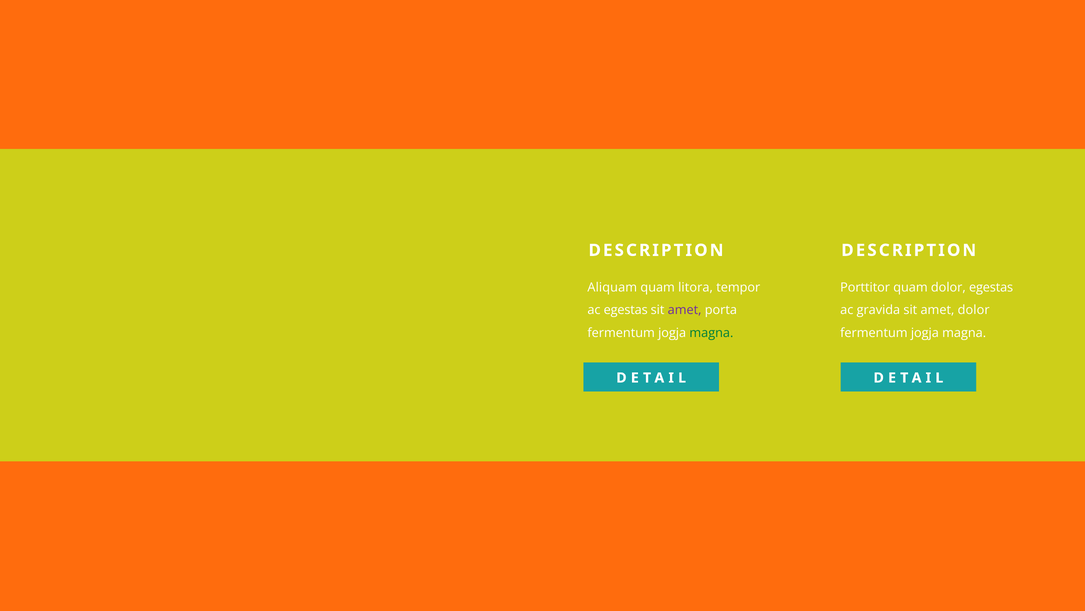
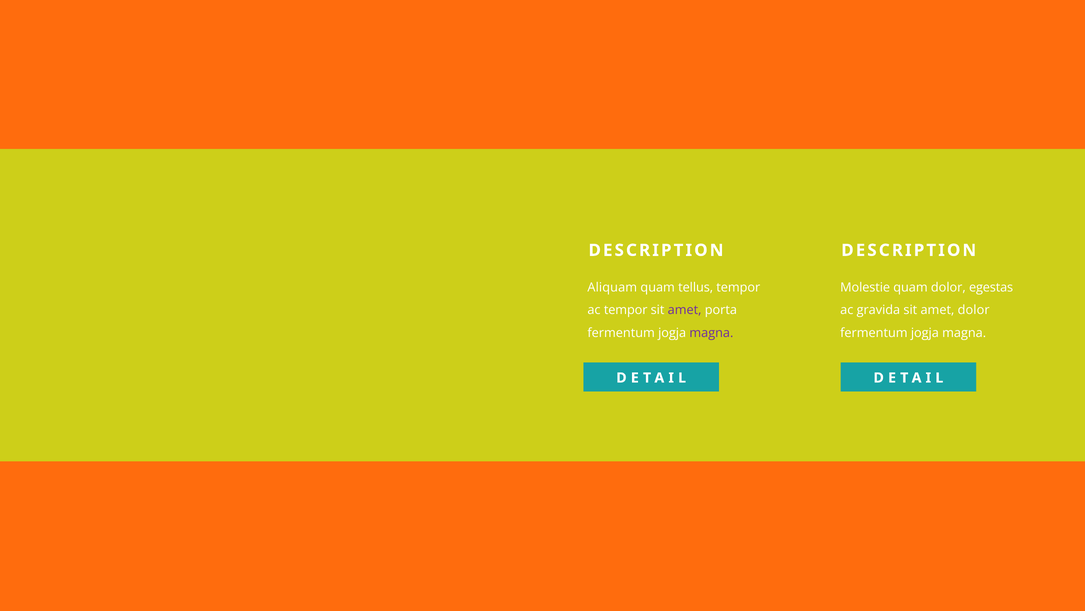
litora: litora -> tellus
Porttitor: Porttitor -> Molestie
ac egestas: egestas -> tempor
magna at (711, 333) colour: green -> purple
